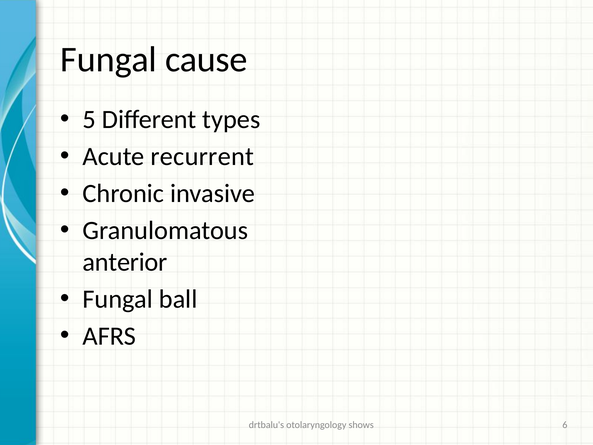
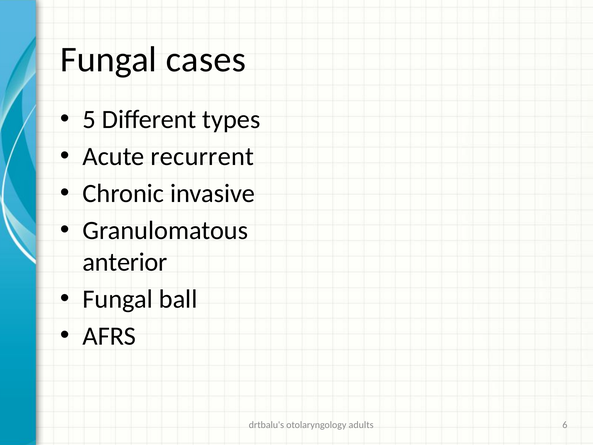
cause: cause -> cases
shows: shows -> adults
